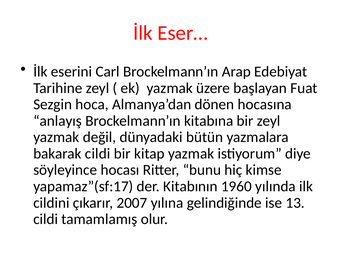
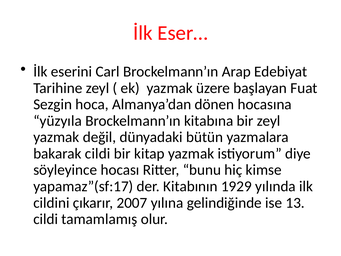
anlayış: anlayış -> yüzyıla
1960: 1960 -> 1929
